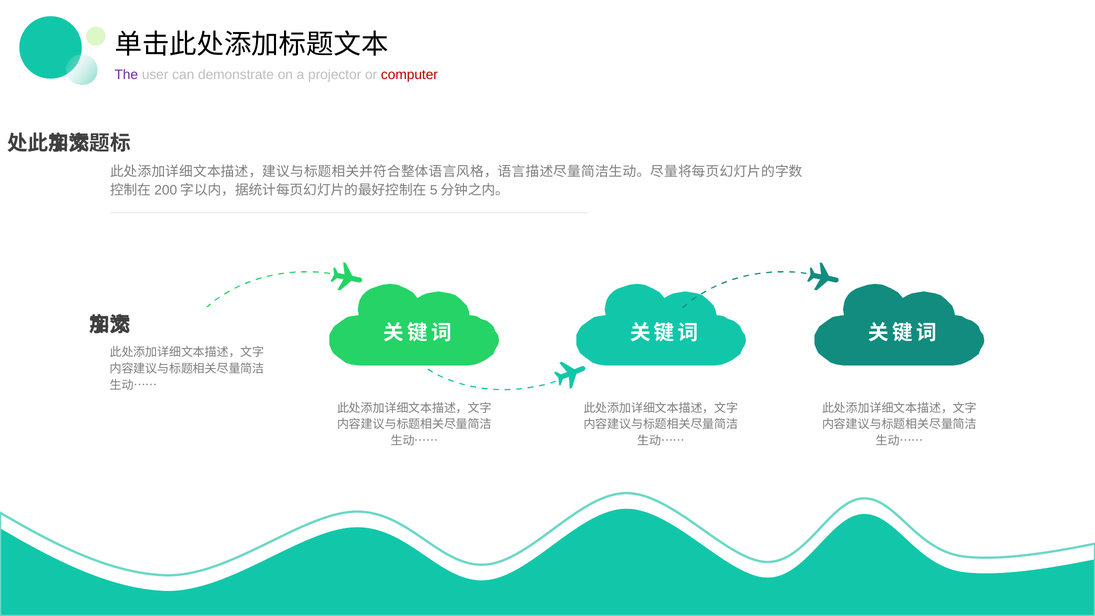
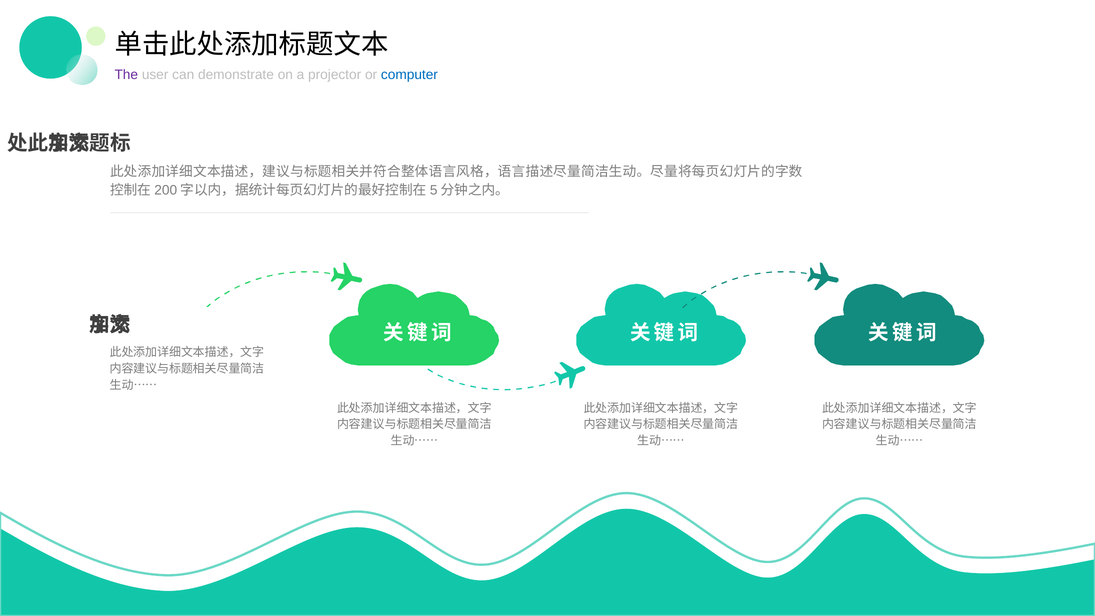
computer colour: red -> blue
